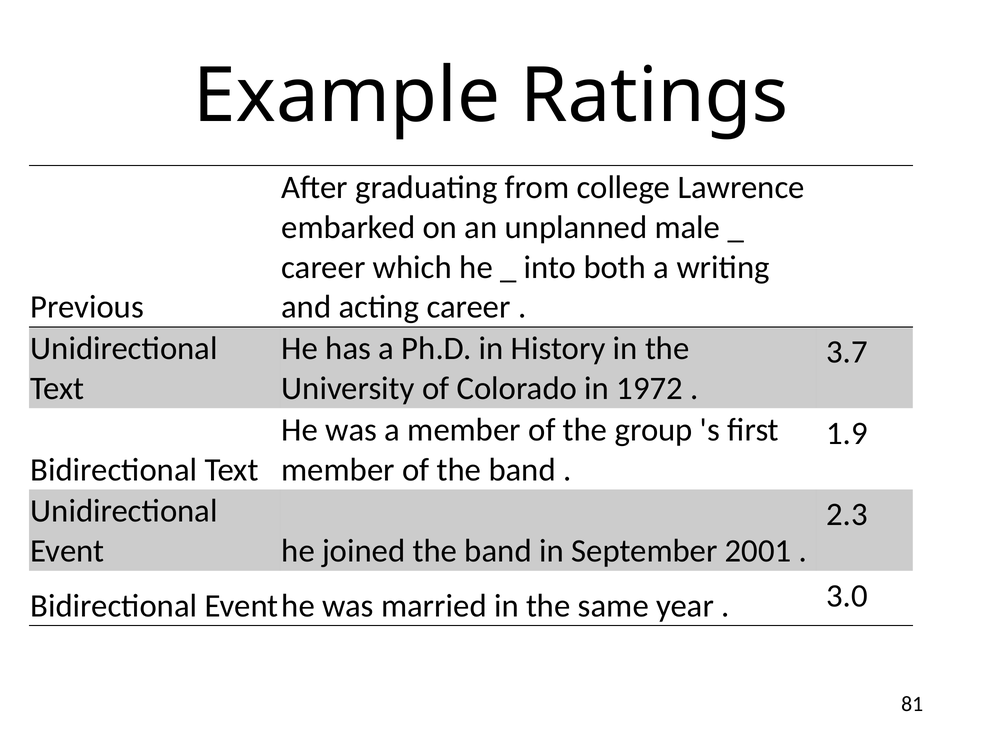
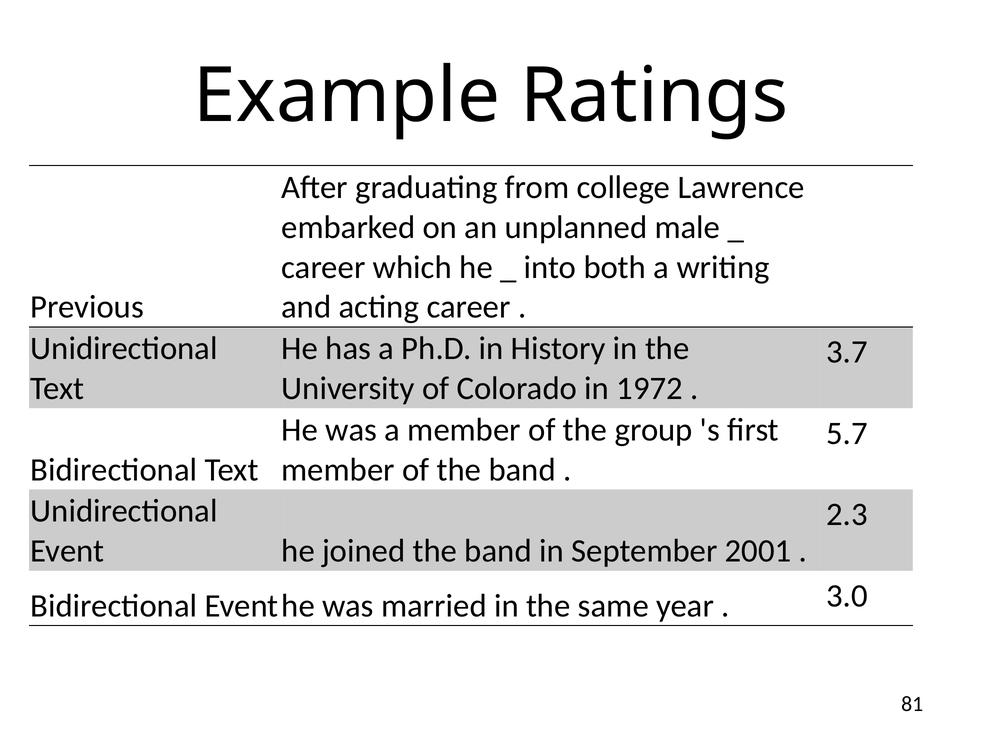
1.9: 1.9 -> 5.7
